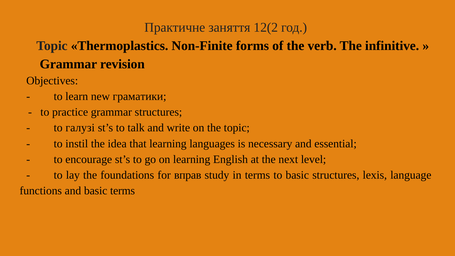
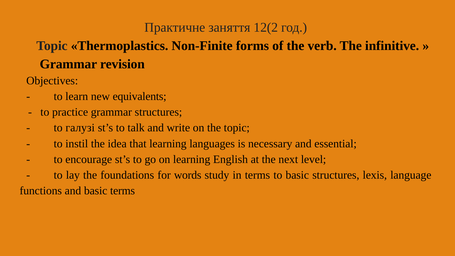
граматики: граматики -> equivalents
вправ: вправ -> words
